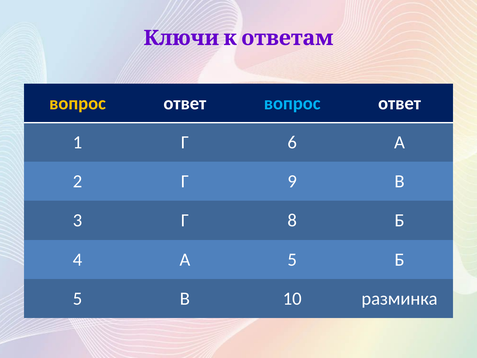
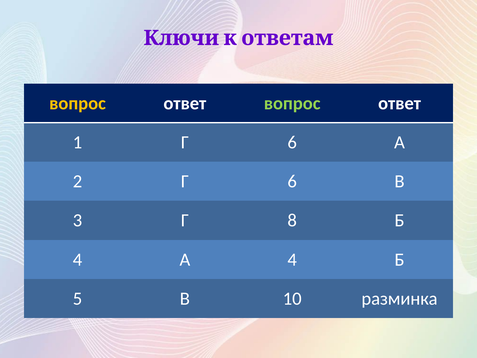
вопрос at (292, 103) colour: light blue -> light green
2 Г 9: 9 -> 6
А 5: 5 -> 4
